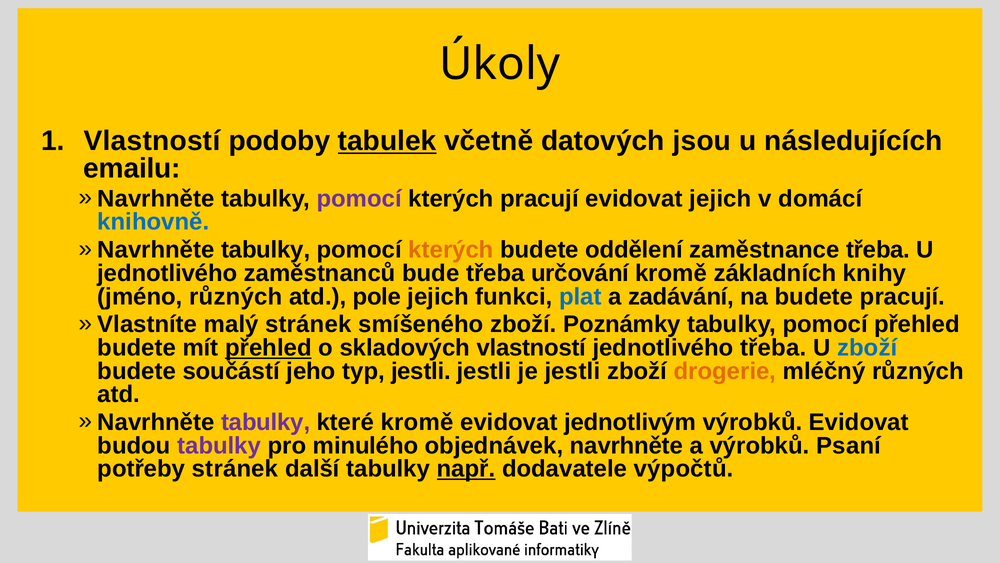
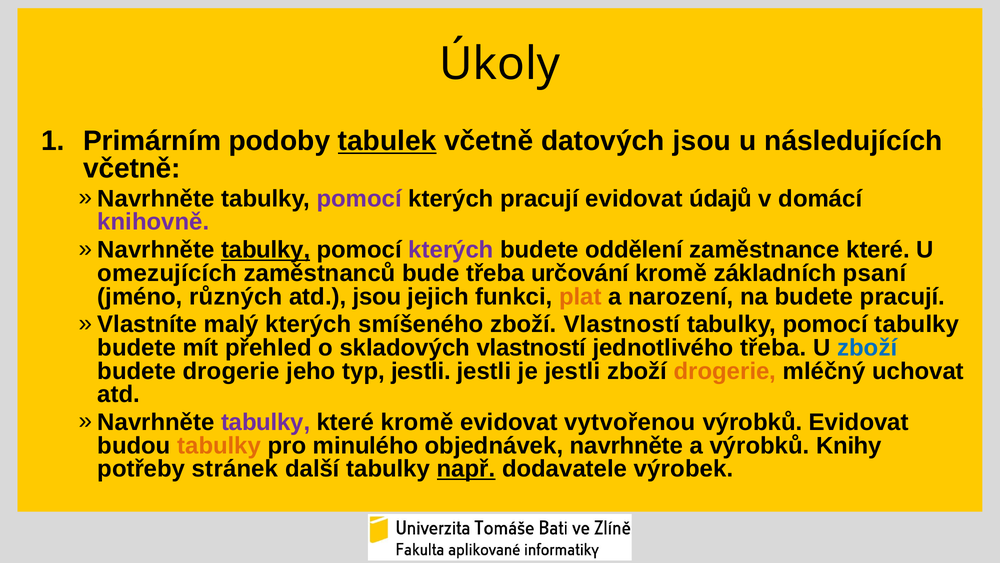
Vlastností at (152, 141): Vlastností -> Primárním
emailu at (132, 168): emailu -> včetně
evidovat jejich: jejich -> údajů
knihovně colour: blue -> purple
tabulky at (266, 250) underline: none -> present
kterých at (451, 250) colour: orange -> purple
zaměstnance třeba: třeba -> které
jednotlivého at (167, 273): jednotlivého -> omezujících
knihy: knihy -> psaní
atd pole: pole -> jsou
plat colour: blue -> orange
zadávání: zadávání -> narození
malý stránek: stránek -> kterých
zboží Poznámky: Poznámky -> Vlastností
pomocí přehled: přehled -> tabulky
přehled at (268, 348) underline: present -> none
budete součástí: součástí -> drogerie
mléčný různých: různých -> uchovat
jednotlivým: jednotlivým -> vytvořenou
tabulky at (219, 445) colour: purple -> orange
Psaní: Psaní -> Knihy
výpočtů: výpočtů -> výrobek
